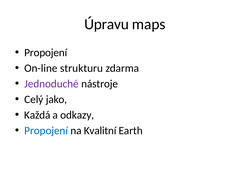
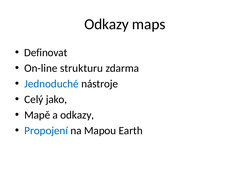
Úpravu at (107, 24): Úpravu -> Odkazy
Propojení at (46, 52): Propojení -> Definovat
Jednoduché colour: purple -> blue
Každá: Každá -> Mapě
Kvalitní: Kvalitní -> Mapou
